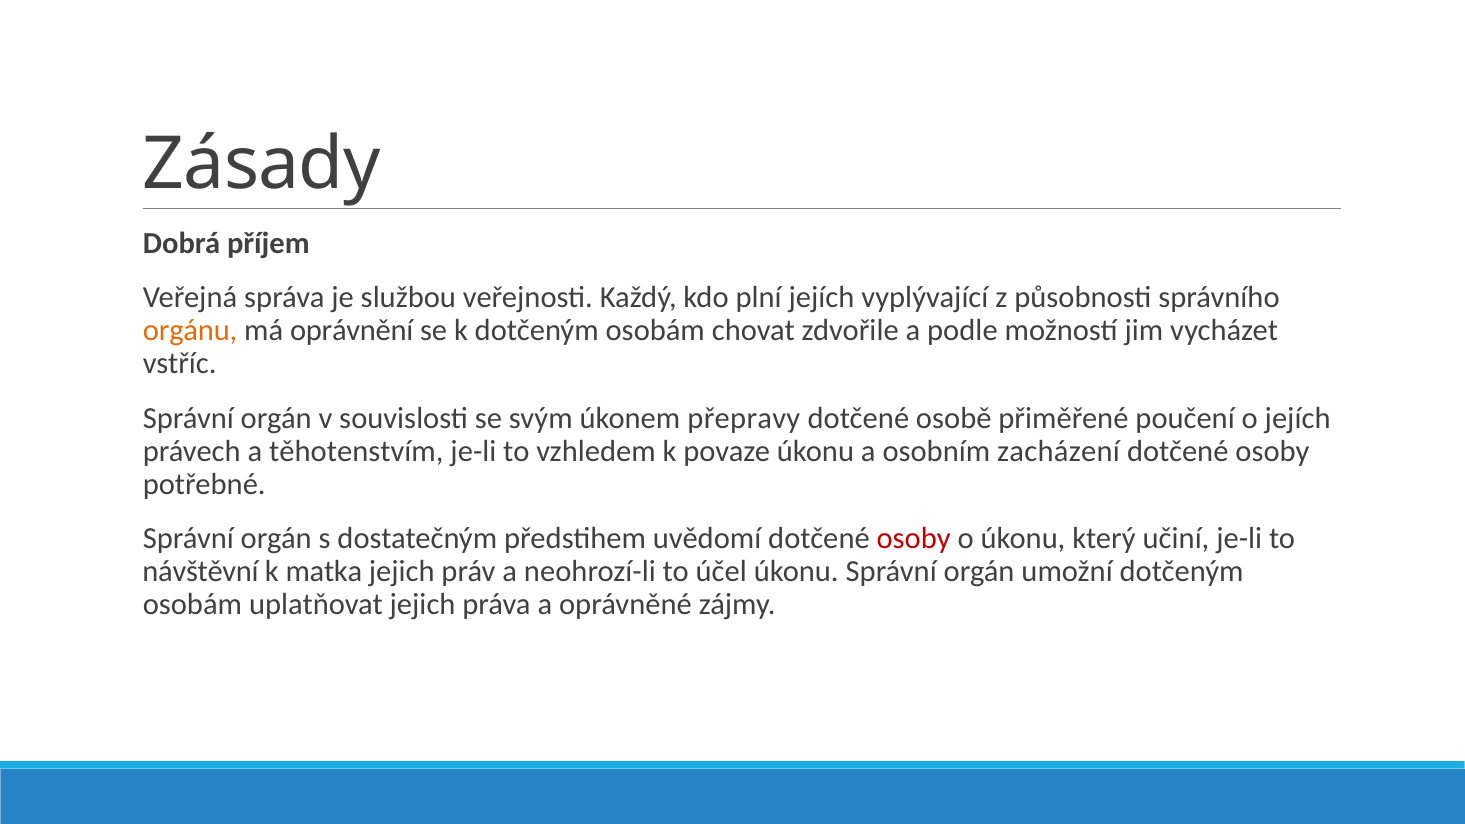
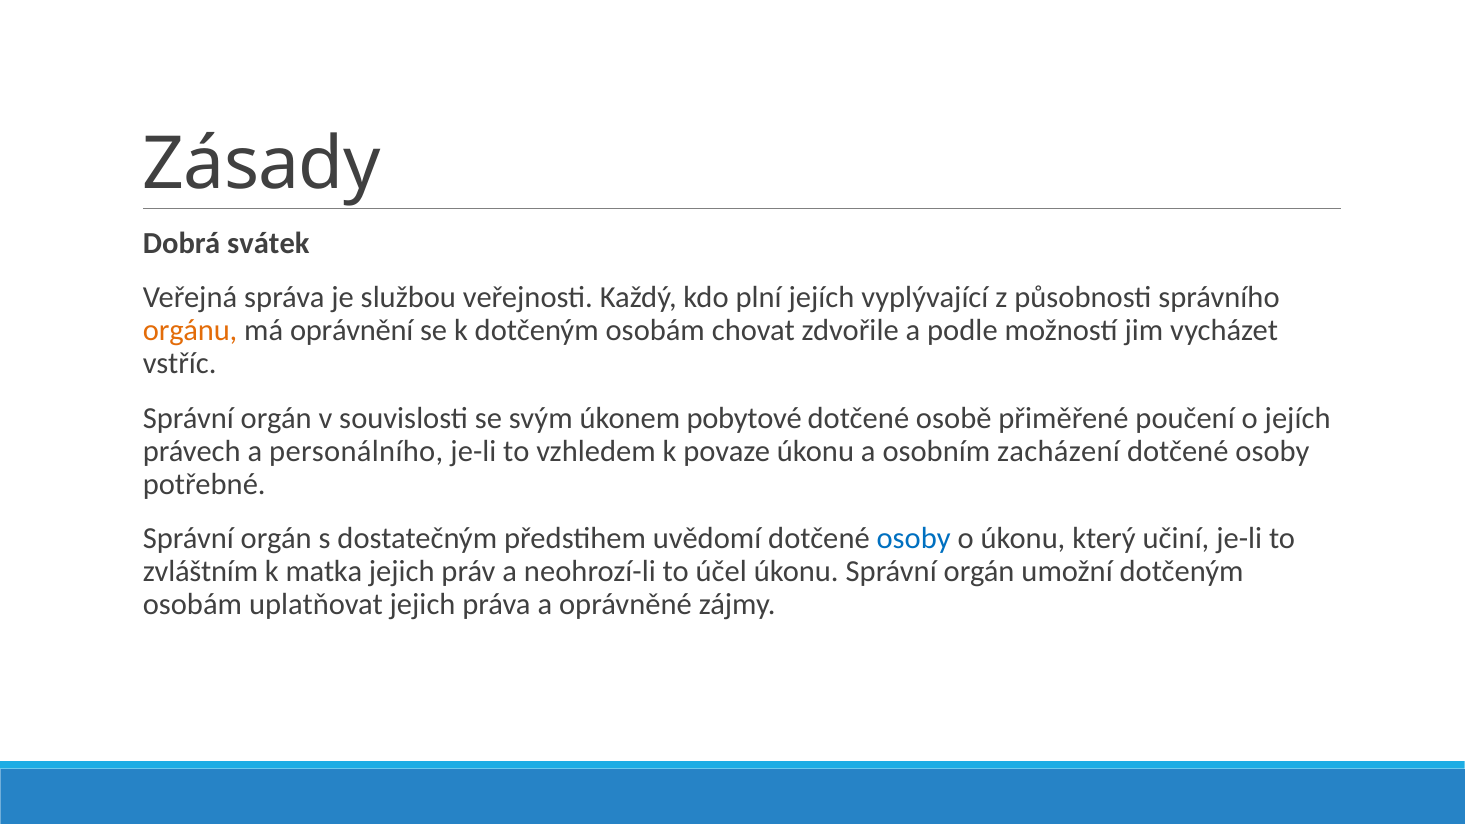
příjem: příjem -> svátek
přepravy: přepravy -> pobytové
těhotenstvím: těhotenstvím -> personálního
osoby at (914, 538) colour: red -> blue
návštěvní: návštěvní -> zvláštním
